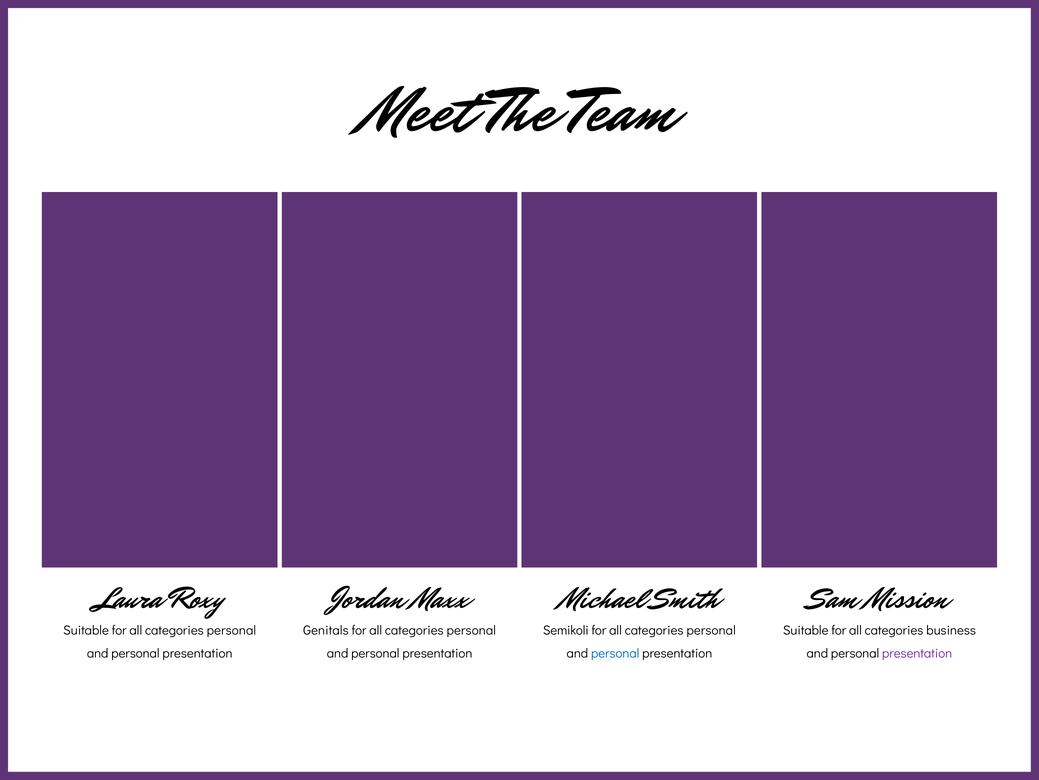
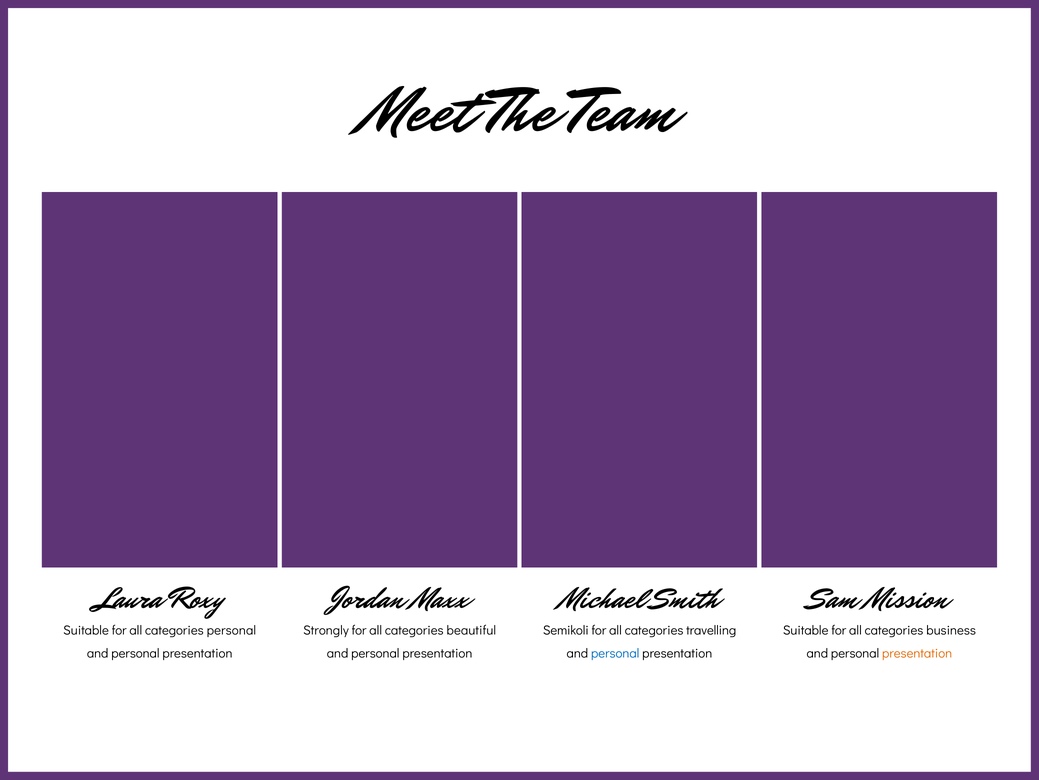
Genitals: Genitals -> Strongly
personal at (471, 630): personal -> beautiful
personal at (711, 630): personal -> travelling
presentation at (917, 653) colour: purple -> orange
